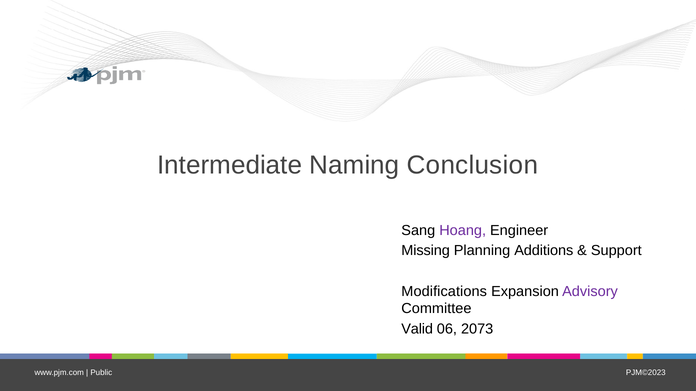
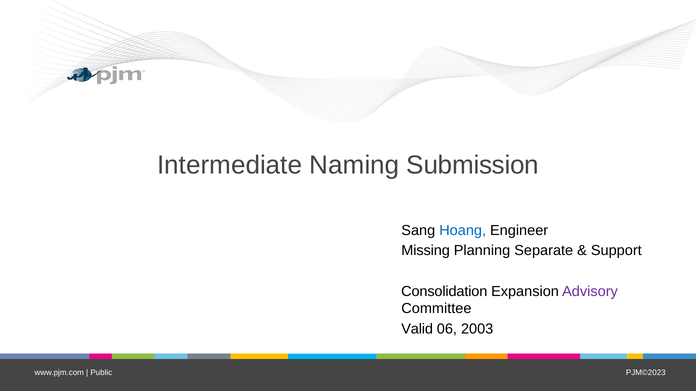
Conclusion: Conclusion -> Submission
Hoang colour: purple -> blue
Additions: Additions -> Separate
Modifications: Modifications -> Consolidation
2073: 2073 -> 2003
